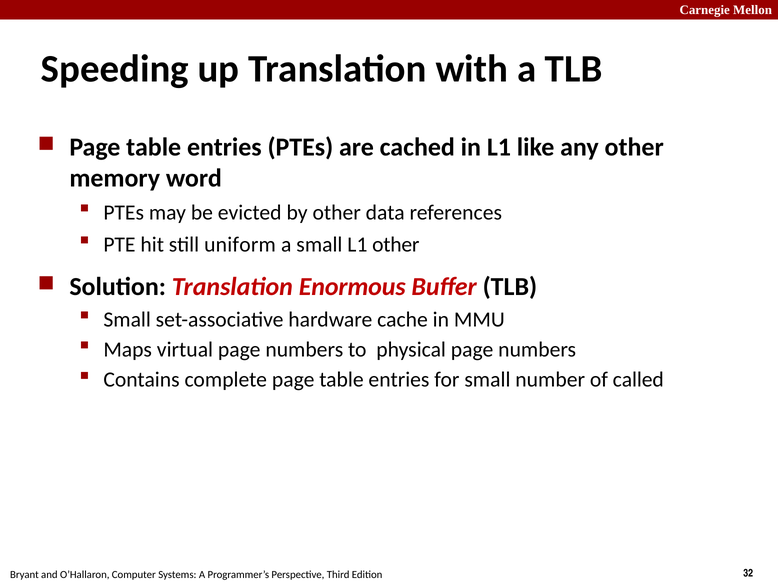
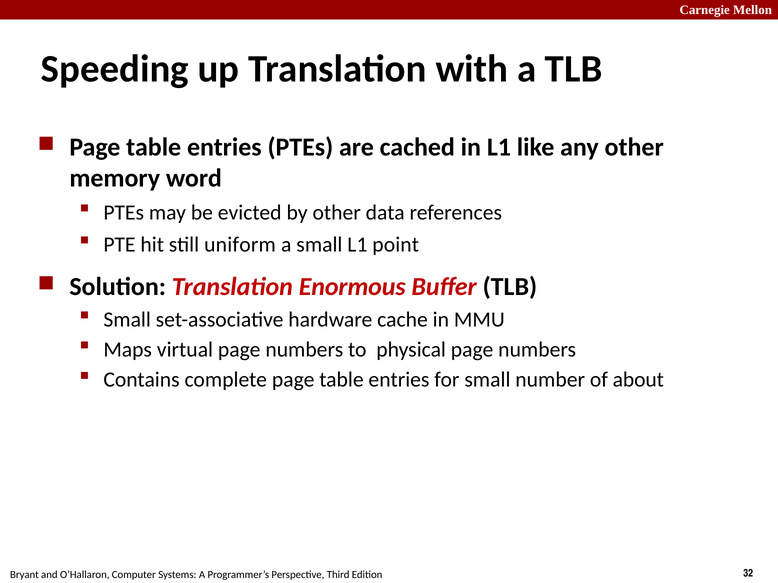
L1 other: other -> point
called: called -> about
